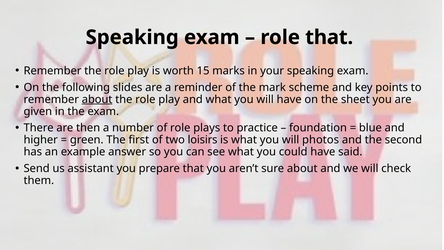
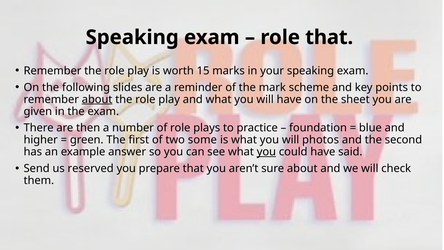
loisirs: loisirs -> some
you at (266, 152) underline: none -> present
assistant: assistant -> reserved
